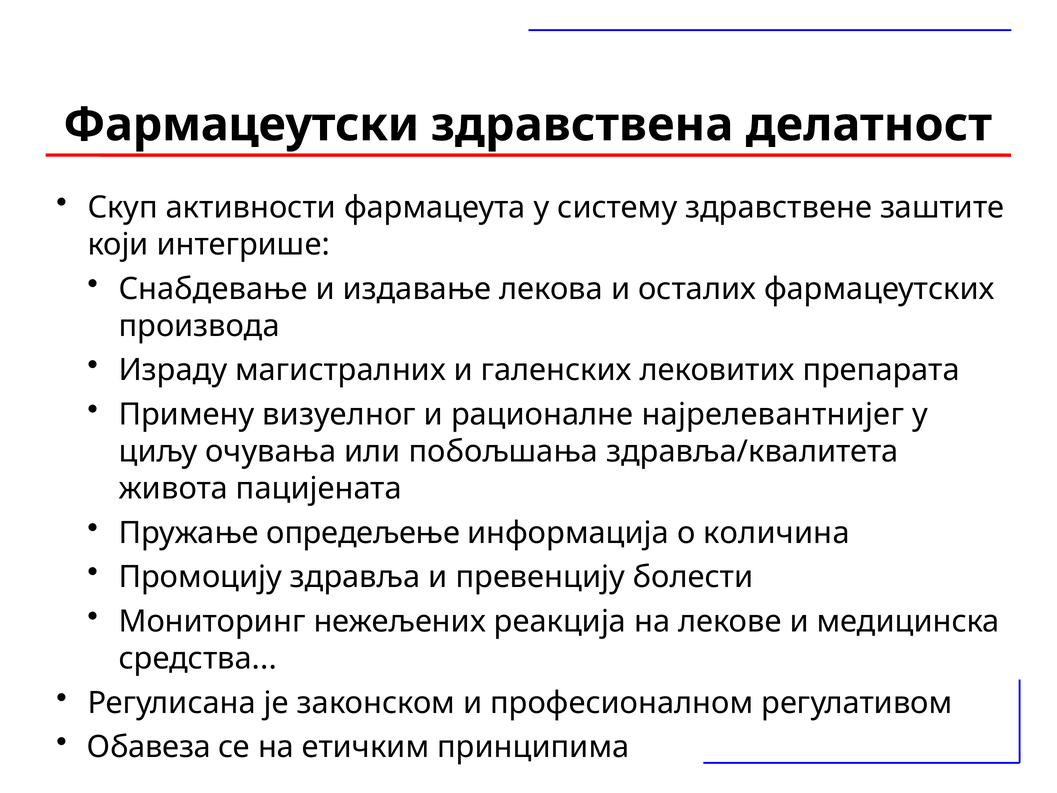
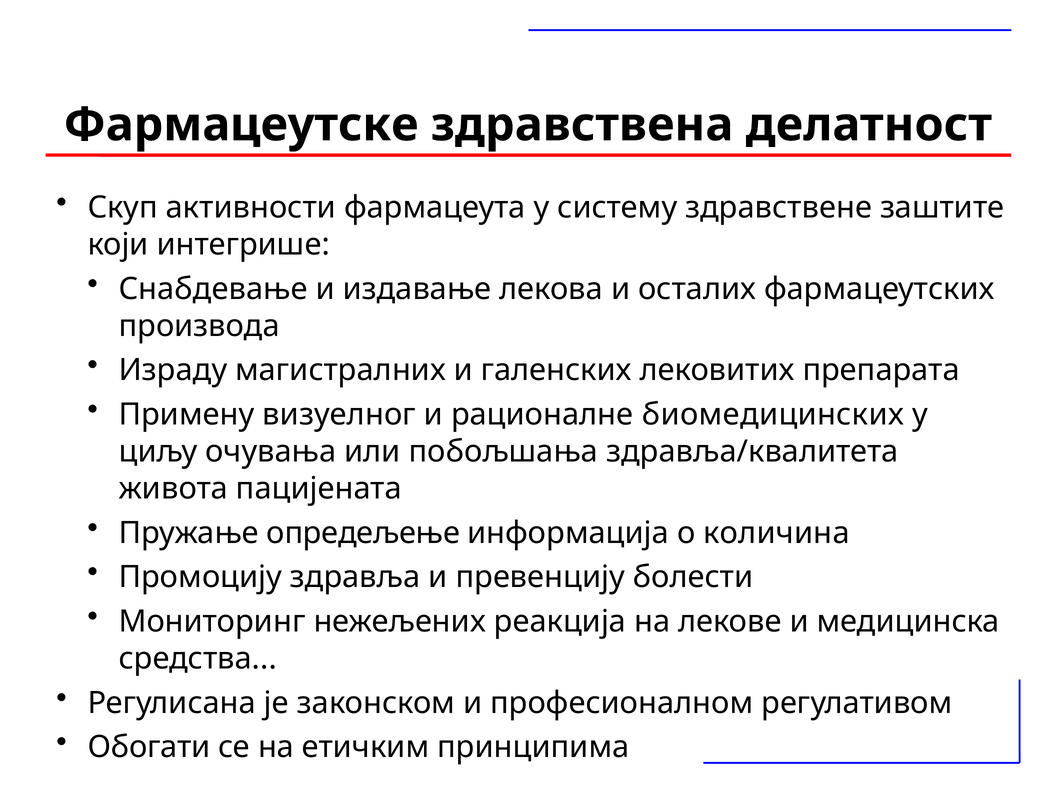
Фармацеутски: Фармацеутски -> Фармацеутске
најрелевантнијег: најрелевантнијег -> биомедицинских
Обавеза: Обавеза -> Обогати
